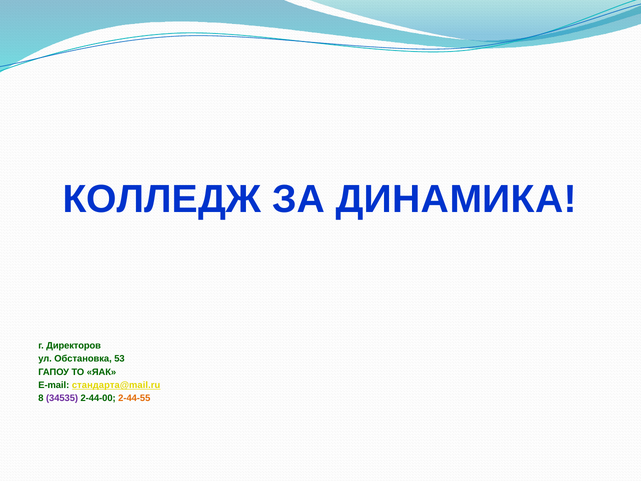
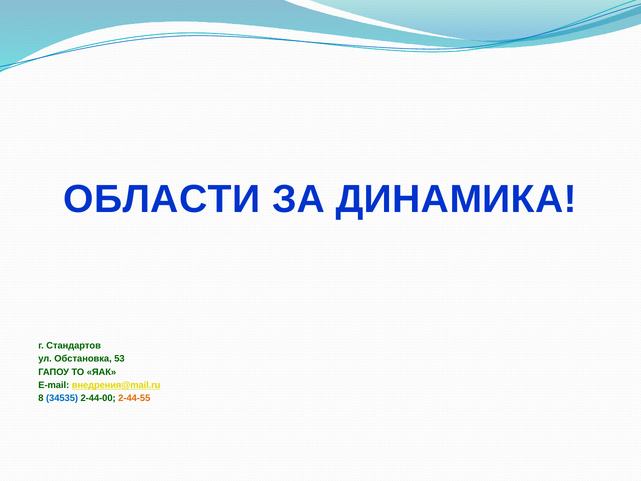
КОЛЛЕДЖ: КОЛЛЕДЖ -> ОБЛАСТИ
Директоров: Директоров -> Стандартов
стандарта@mail.ru: стандарта@mail.ru -> внедрения@mail.ru
34535 colour: purple -> blue
